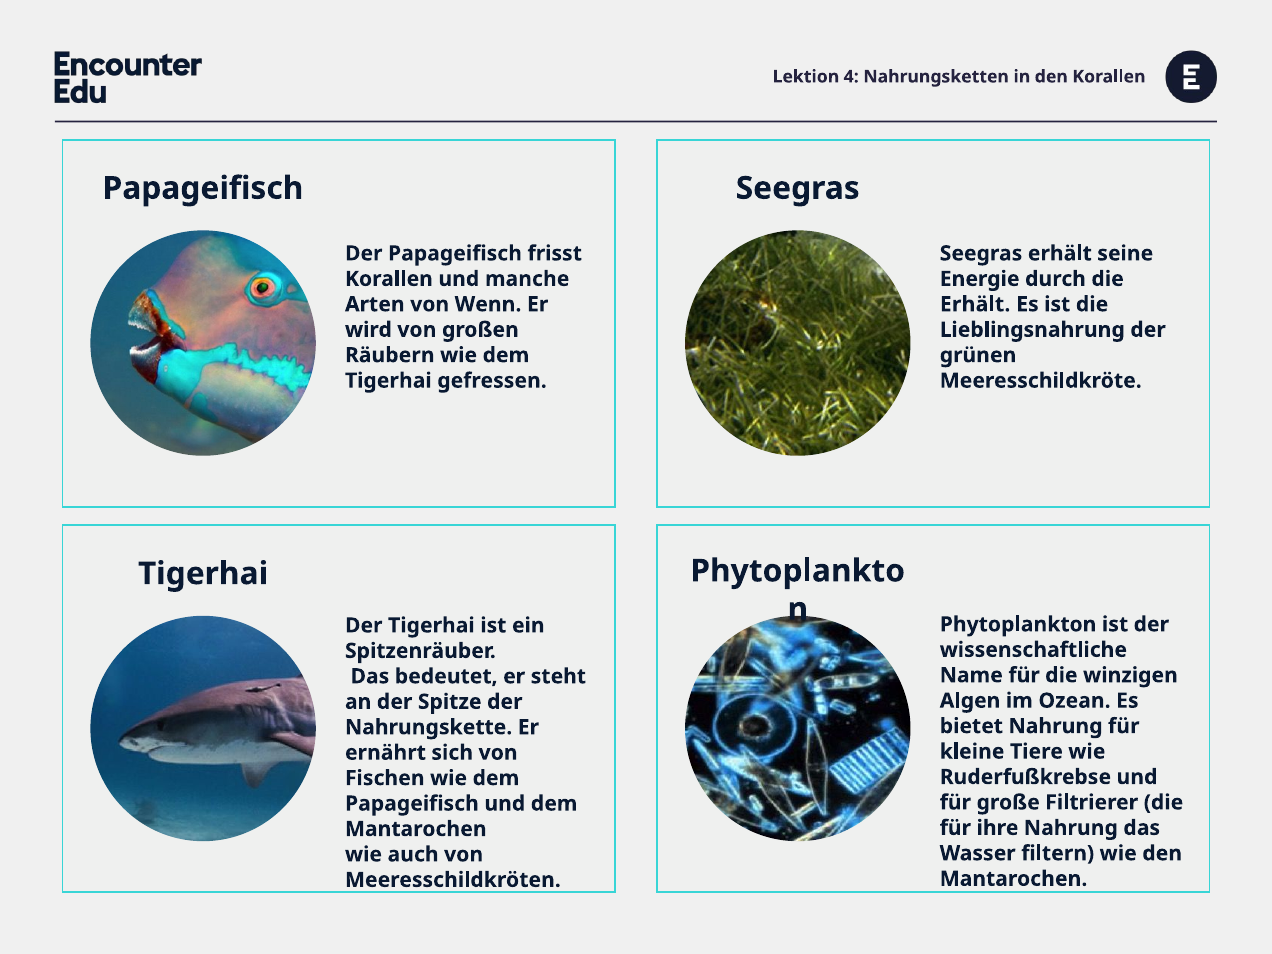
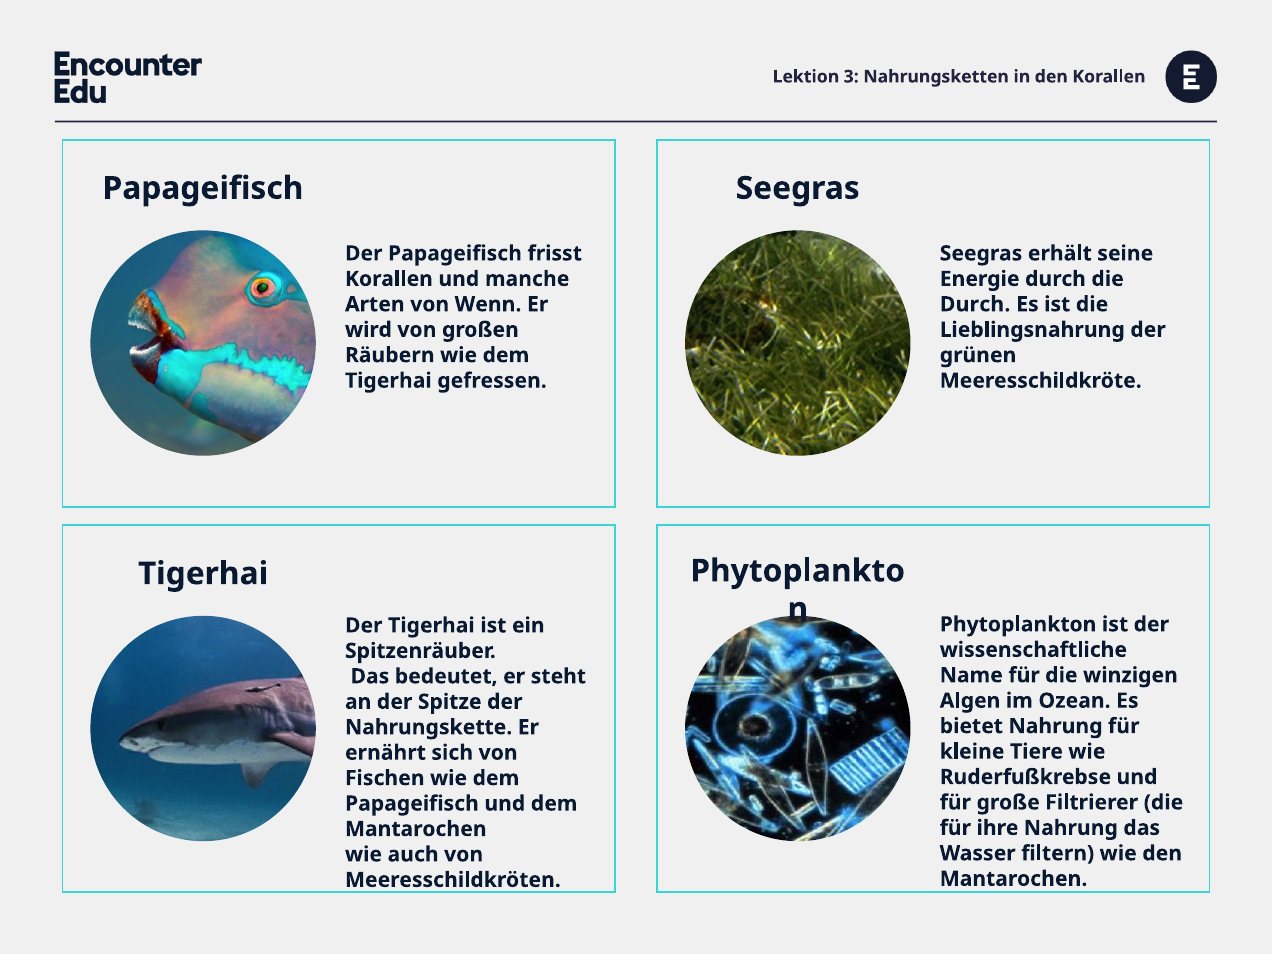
4: 4 -> 3
Erhält at (975, 304): Erhält -> Durch
